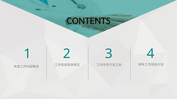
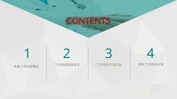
CONTENTS colour: black -> red
